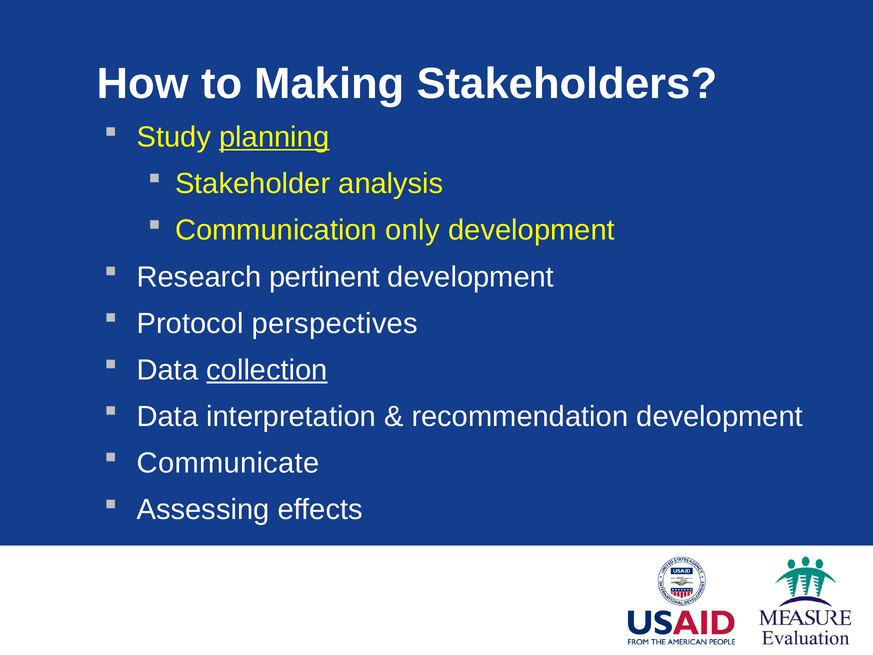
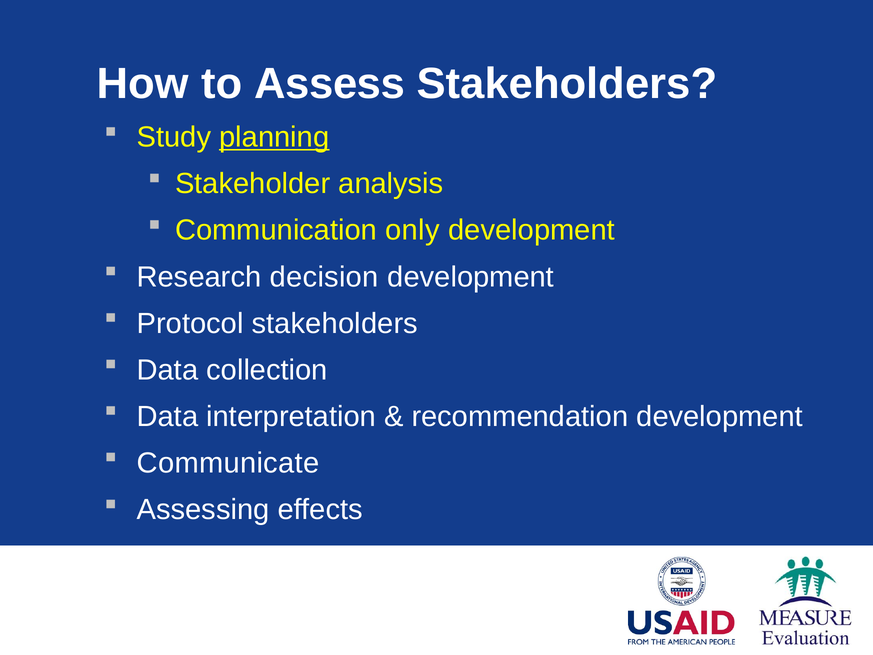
Making: Making -> Assess
pertinent: pertinent -> decision
Protocol perspectives: perspectives -> stakeholders
collection underline: present -> none
